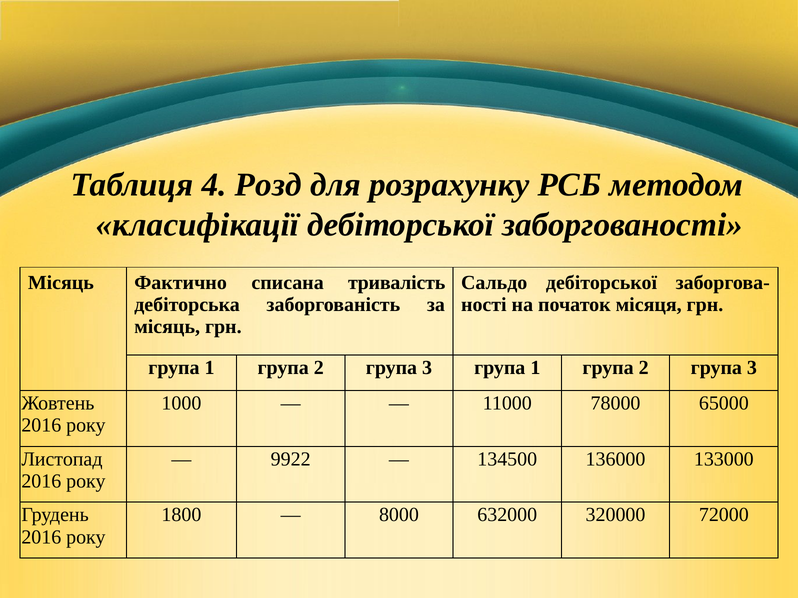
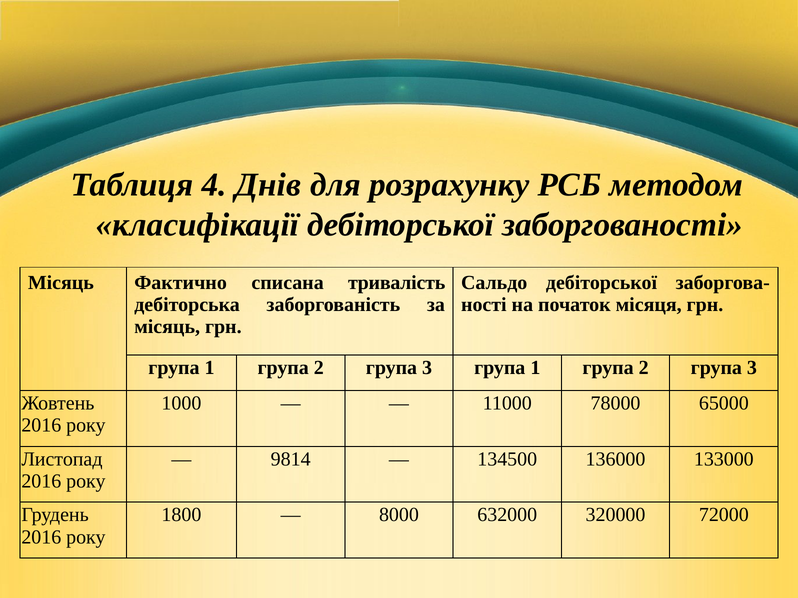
Розд: Розд -> Днів
9922: 9922 -> 9814
